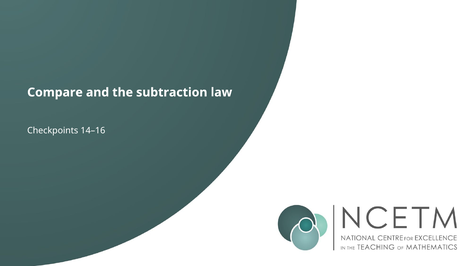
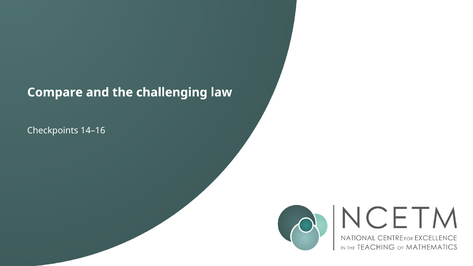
subtraction: subtraction -> challenging
